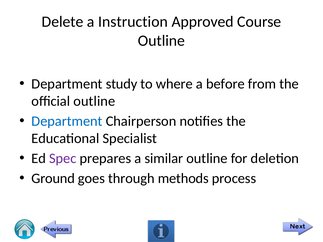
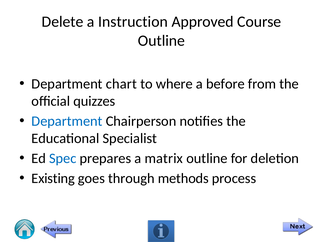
study: study -> chart
official outline: outline -> quizzes
Spec colour: purple -> blue
similar: similar -> matrix
Ground: Ground -> Existing
